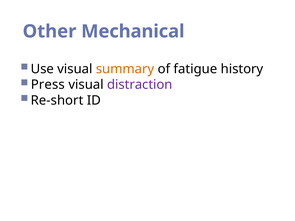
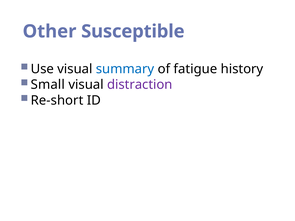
Mechanical: Mechanical -> Susceptible
summary colour: orange -> blue
Press: Press -> Small
